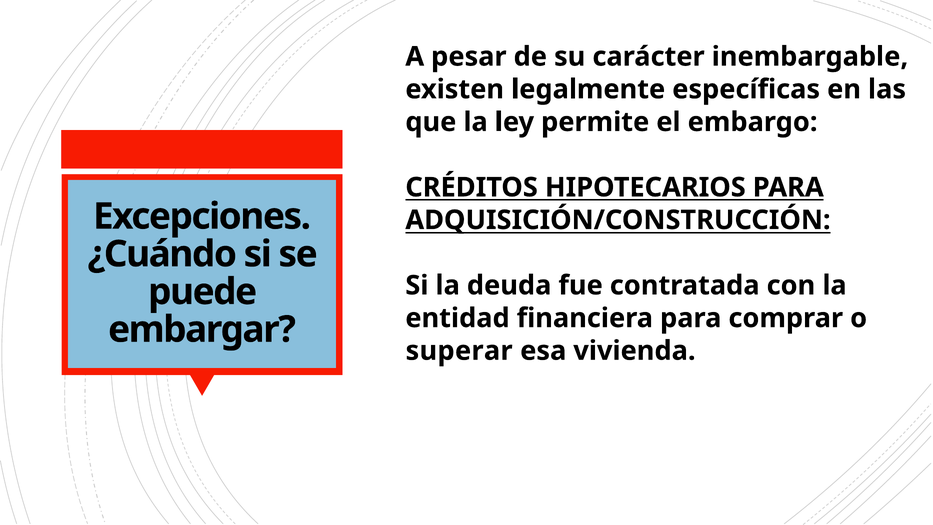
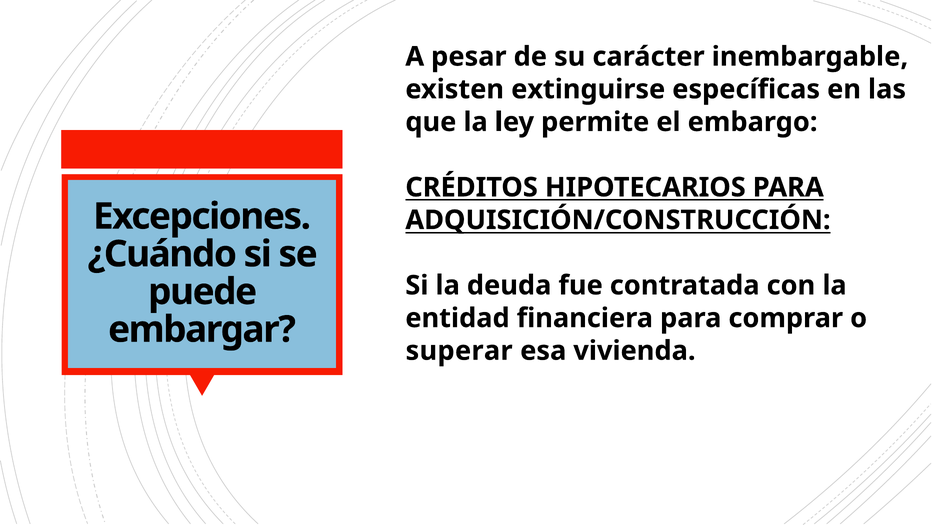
legalmente: legalmente -> extinguirse
